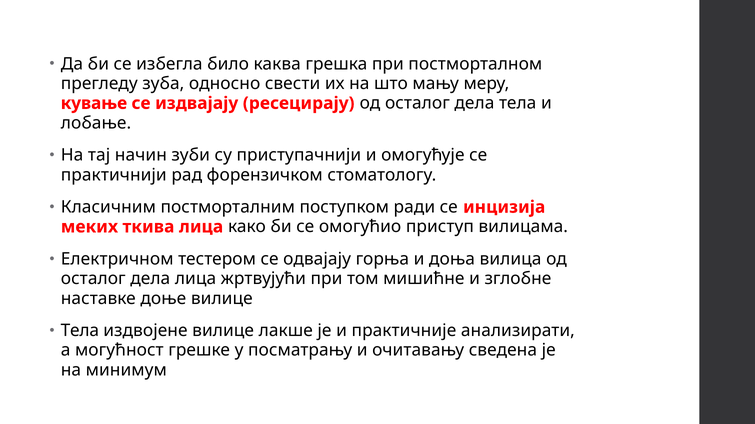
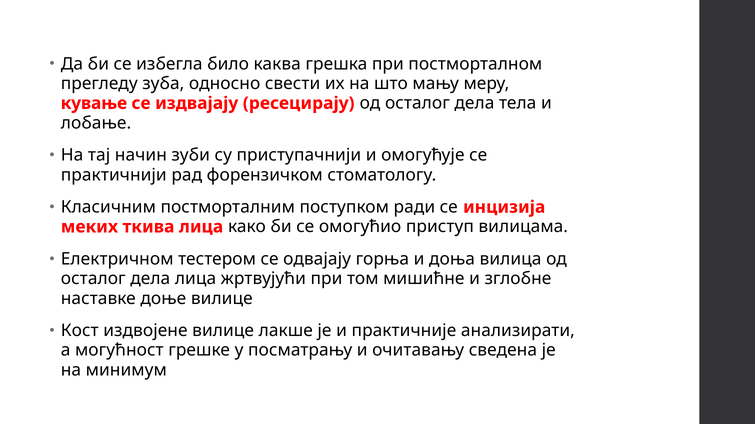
Тела at (80, 331): Тела -> Кост
